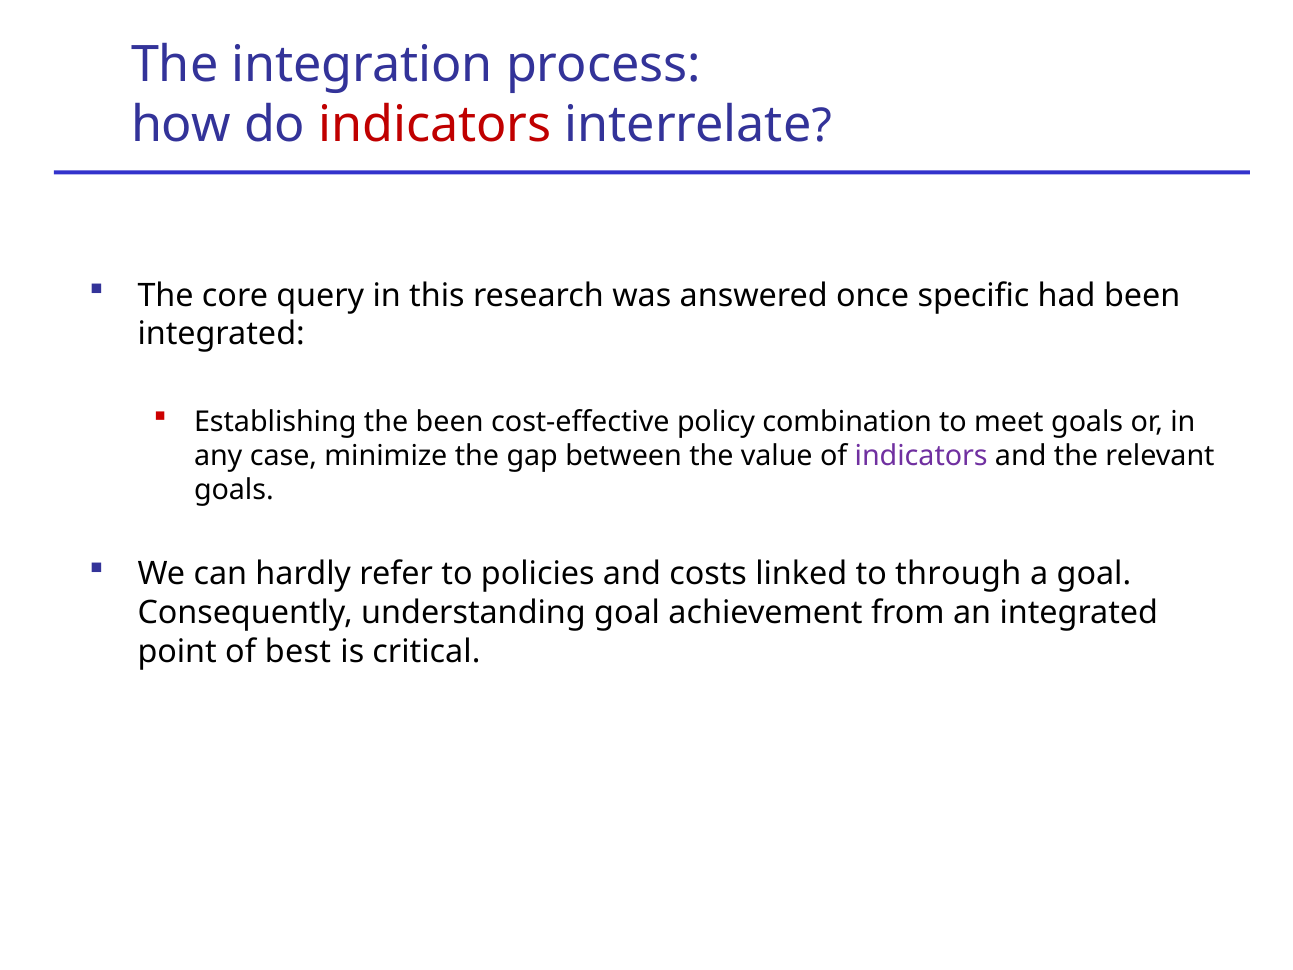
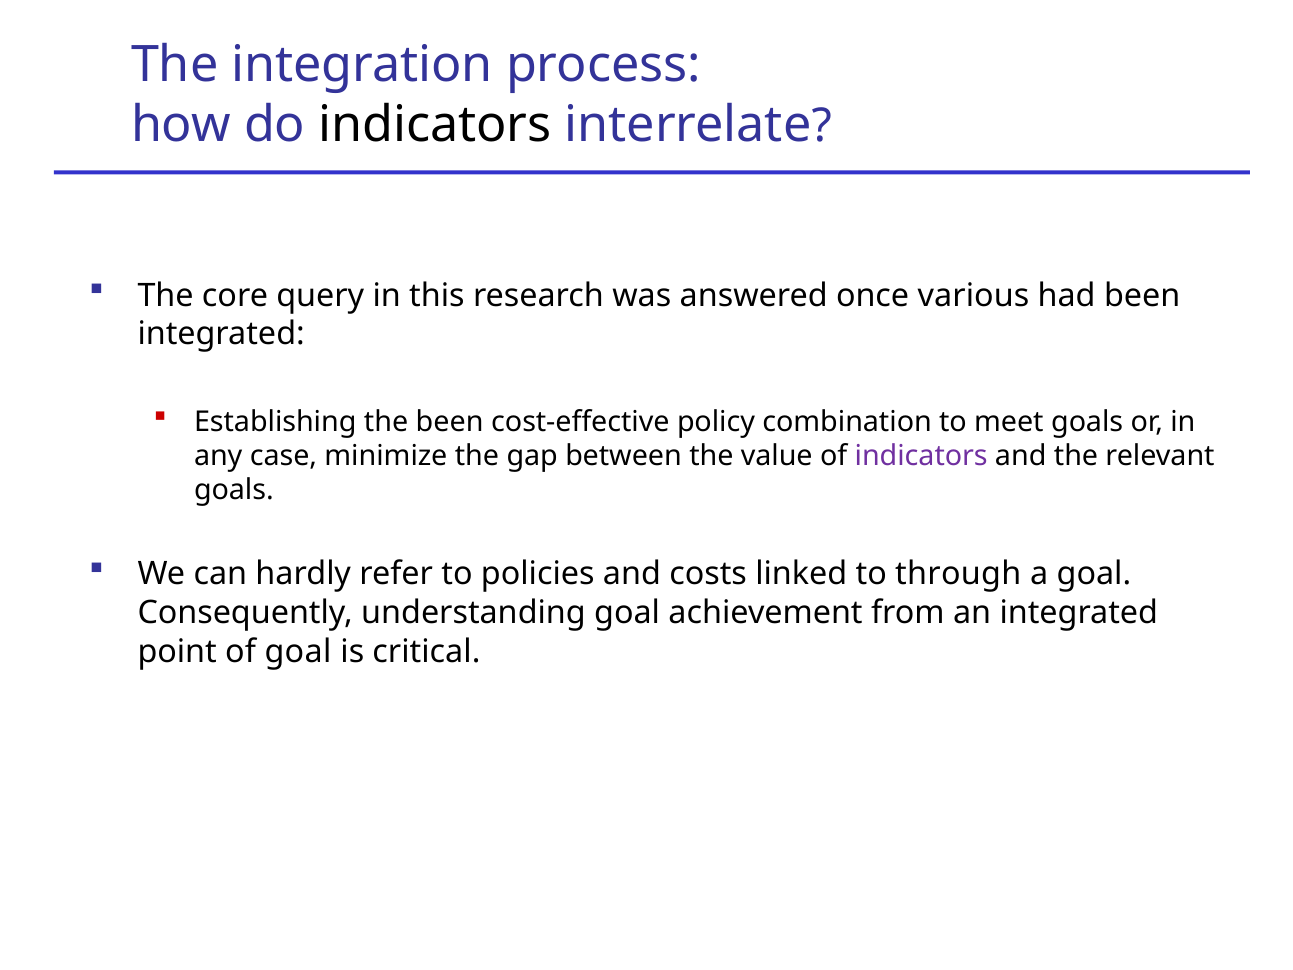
indicators at (435, 125) colour: red -> black
specific: specific -> various
of best: best -> goal
